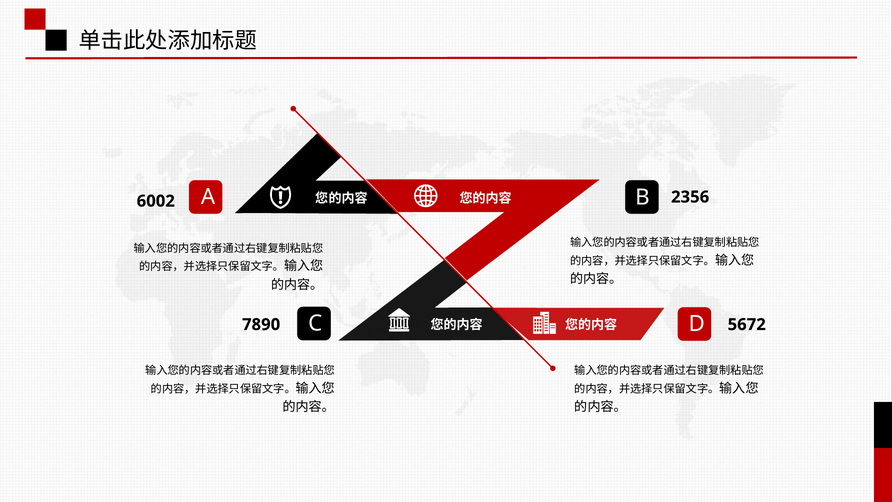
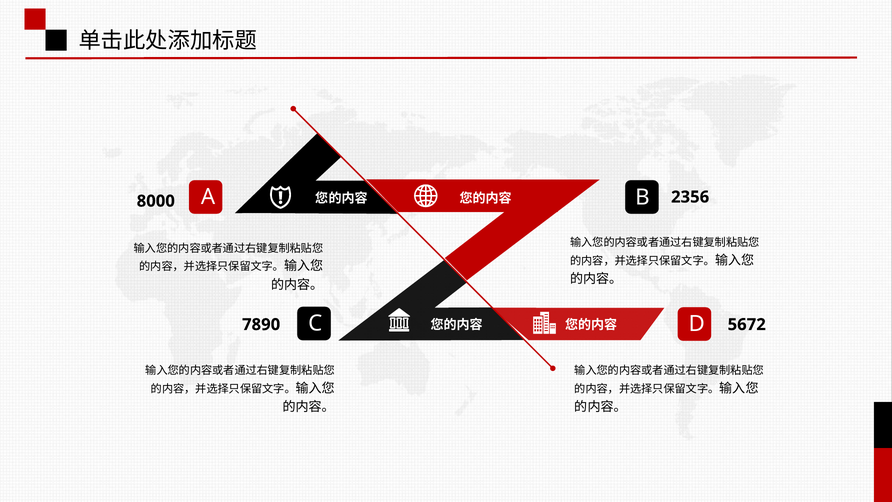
6002: 6002 -> 8000
